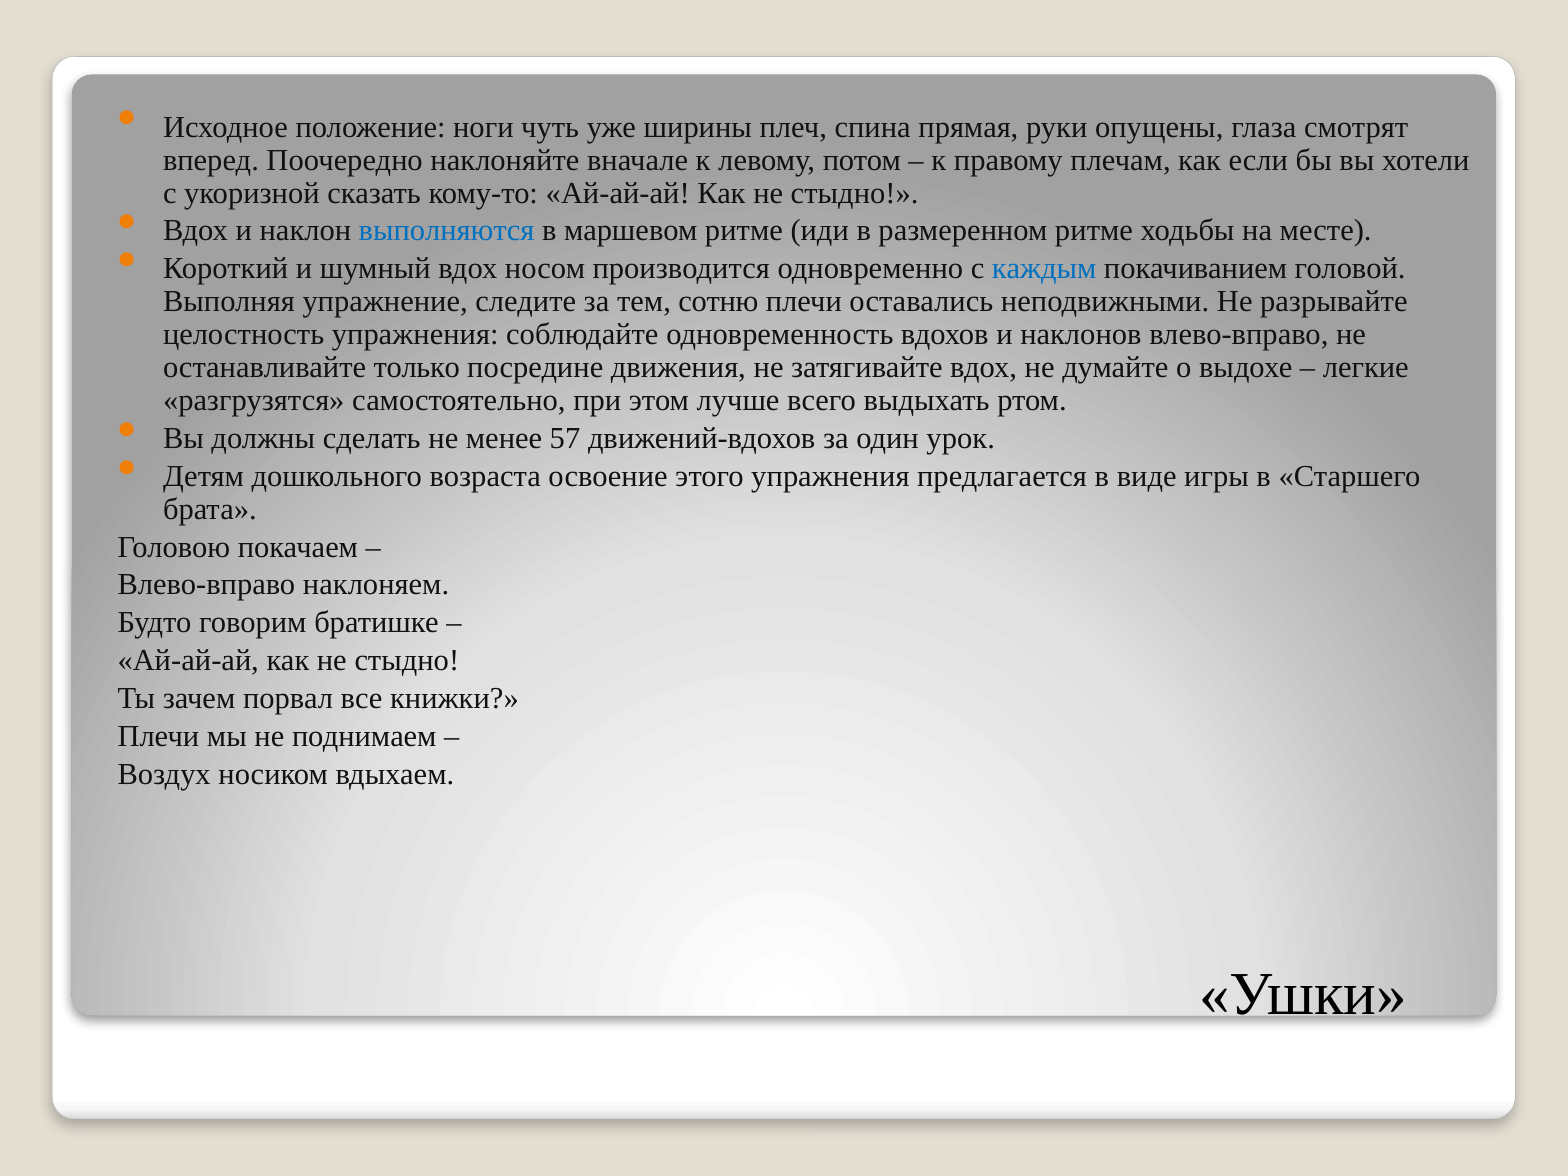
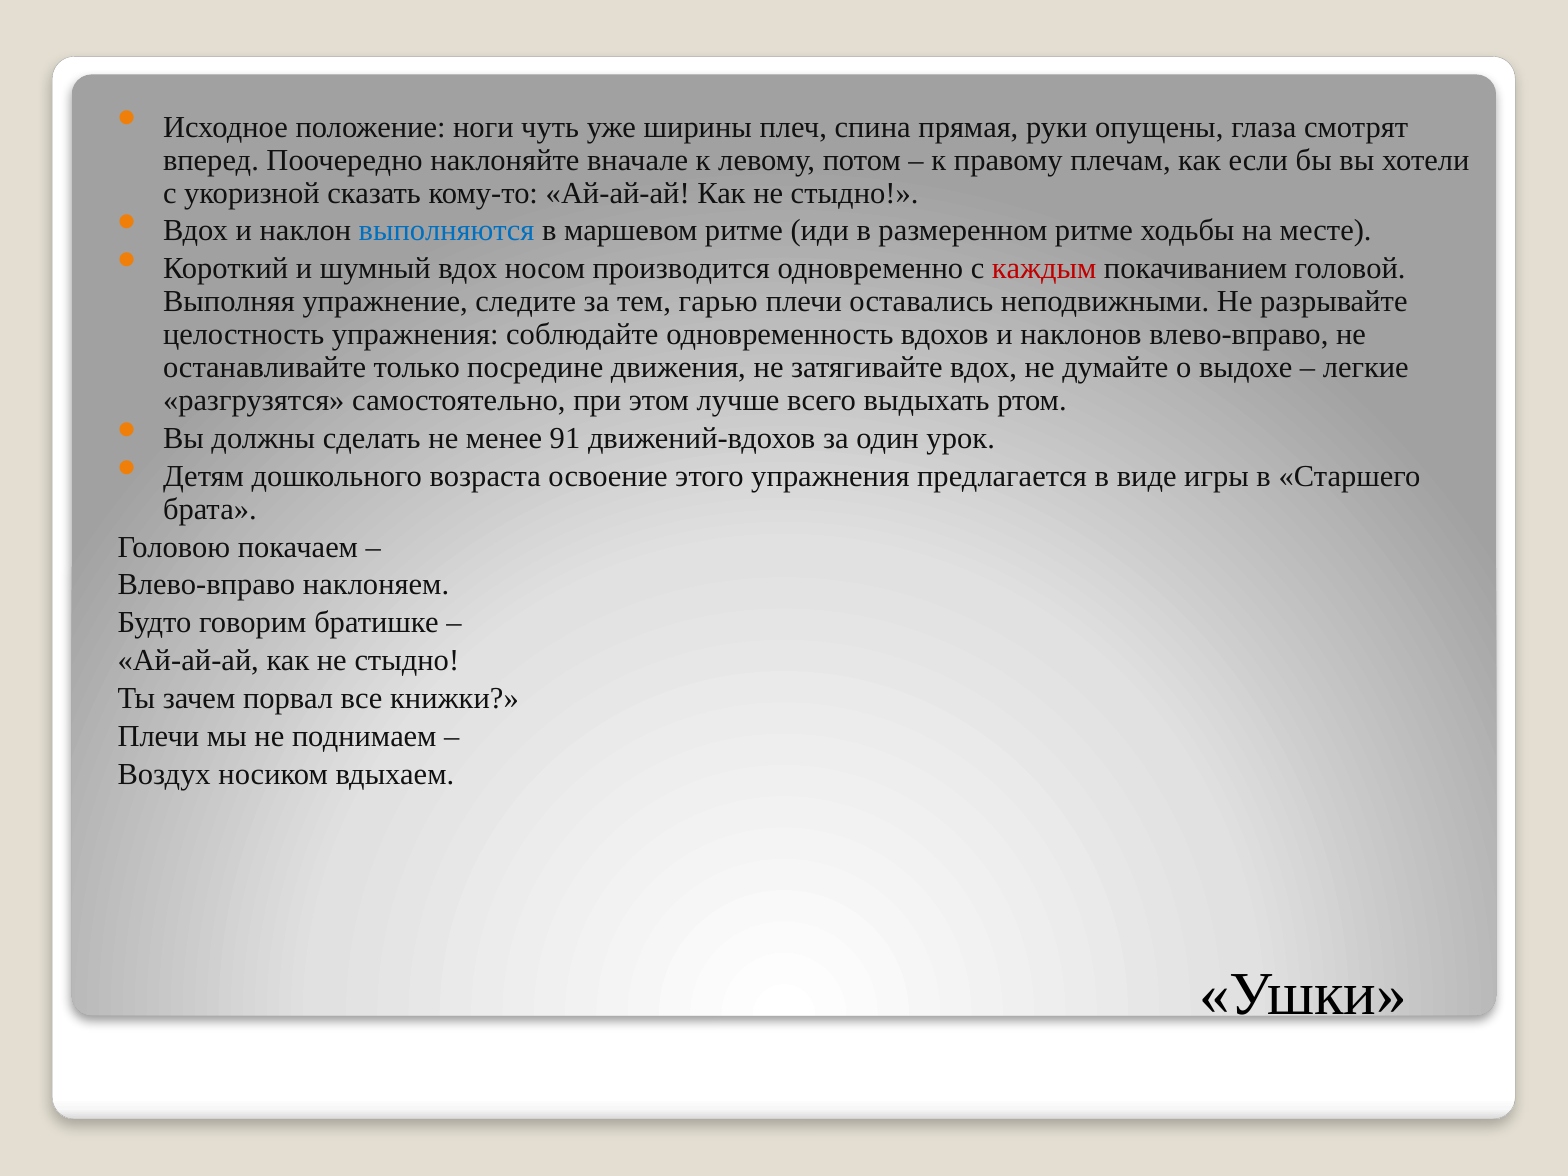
каждым colour: blue -> red
сотню: сотню -> гарью
57: 57 -> 91
